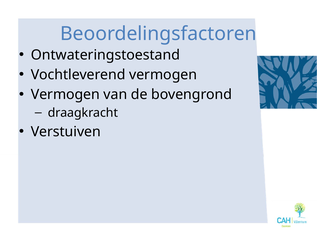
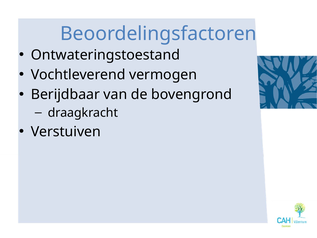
Vermogen at (65, 94): Vermogen -> Berijdbaar
